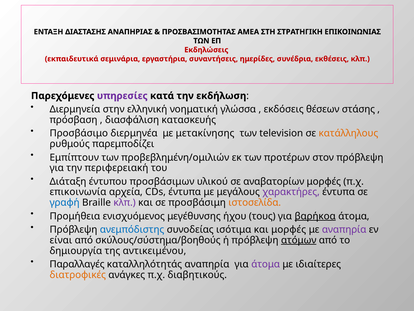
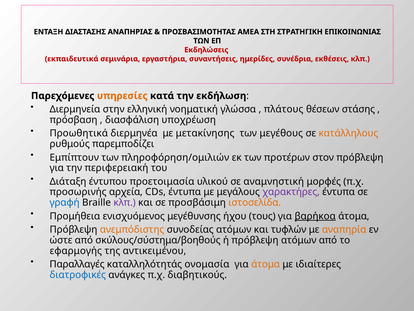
υπηρεσίες colour: purple -> orange
εκδόσεις: εκδόσεις -> πλάτους
κατασκευής: κατασκευής -> υποχρέωση
Προσβάσιμο: Προσβάσιμο -> Προωθητικά
television: television -> μεγέθους
προβεβλημένη/ομιλιών: προβεβλημένη/ομιλιών -> πληροφόρηση/ομιλιών
προσβάσιμων: προσβάσιμων -> προετοιμασία
αναβατορίων: αναβατορίων -> αναμνηστική
επικοινωνία: επικοινωνία -> προσωρινής
ανεμπόδιστης colour: blue -> orange
συνοδείας ισότιμα: ισότιμα -> ατόμων
και μορφές: μορφές -> τυφλών
αναπηρία at (344, 229) colour: purple -> orange
είναι: είναι -> ώστε
ατόμων at (299, 240) underline: present -> none
δημιουργία: δημιουργία -> εφαρμογής
καταλληλότητάς αναπηρία: αναπηρία -> ονομασία
άτομα at (266, 264) colour: purple -> orange
διατροφικές colour: orange -> blue
